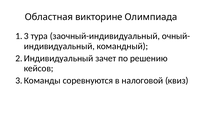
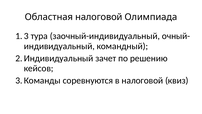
Областная викторине: викторине -> налоговой
